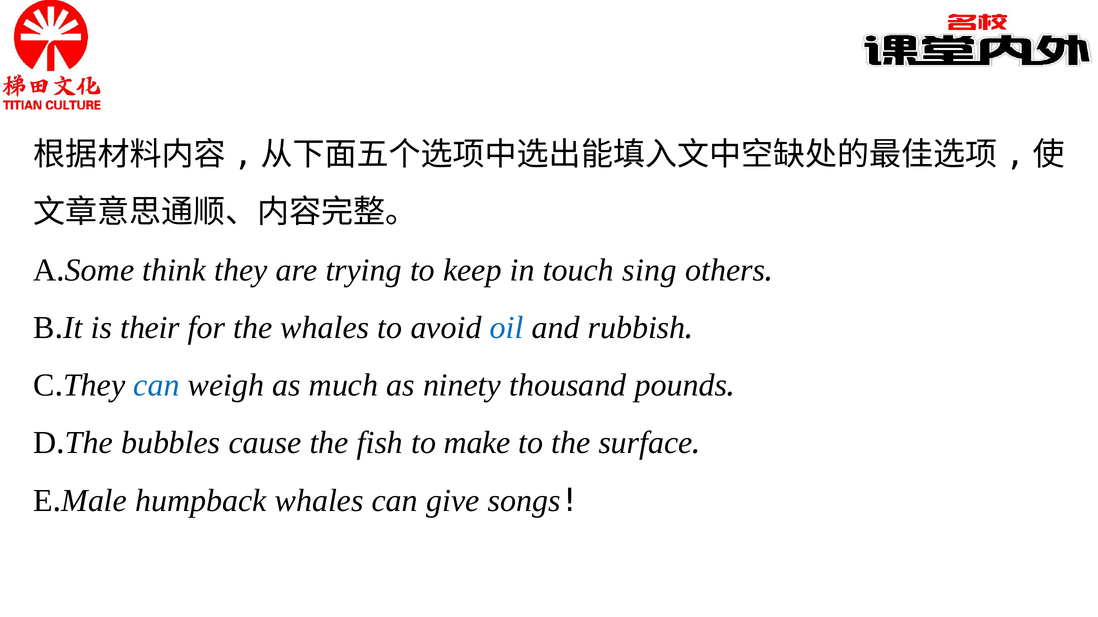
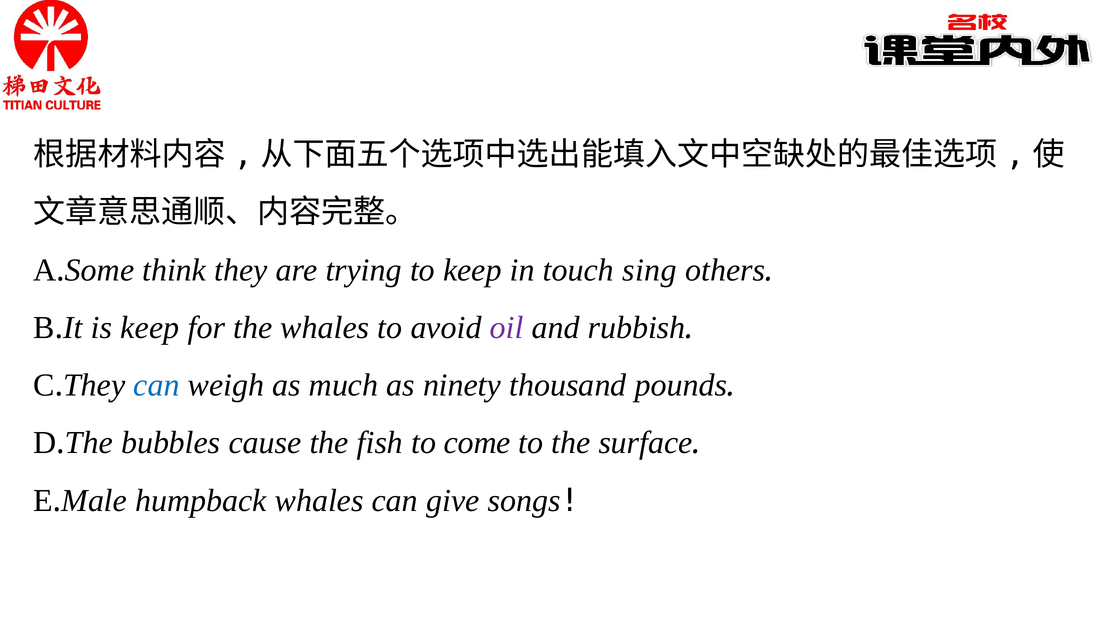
is their: their -> keep
oil colour: blue -> purple
make: make -> come
